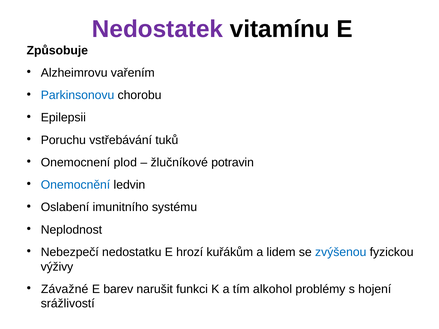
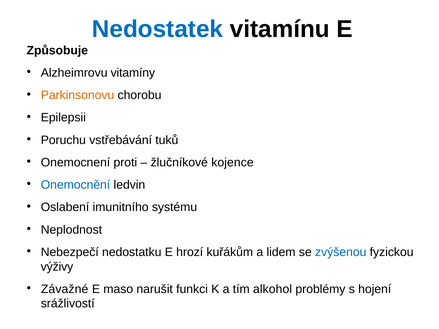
Nedostatek colour: purple -> blue
vařením: vařením -> vitamíny
Parkinsonovu colour: blue -> orange
plod: plod -> proti
potravin: potravin -> kojence
barev: barev -> maso
